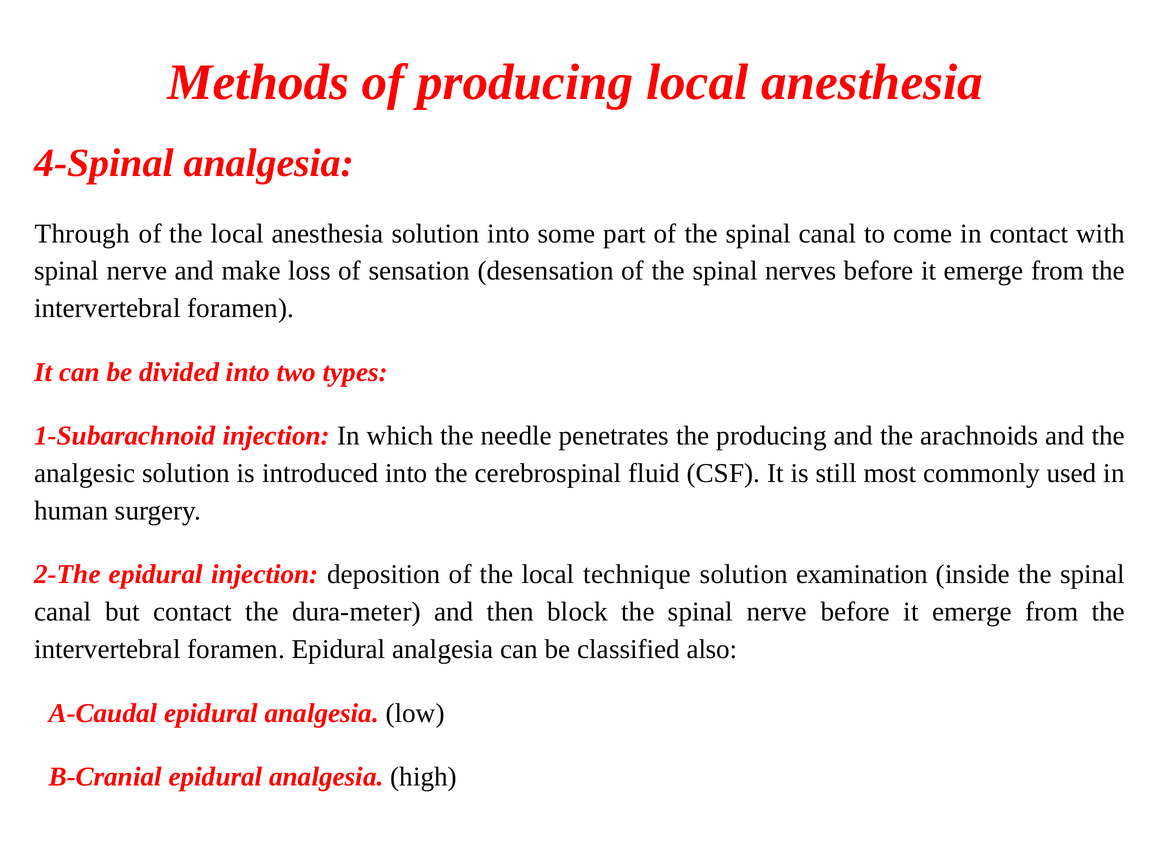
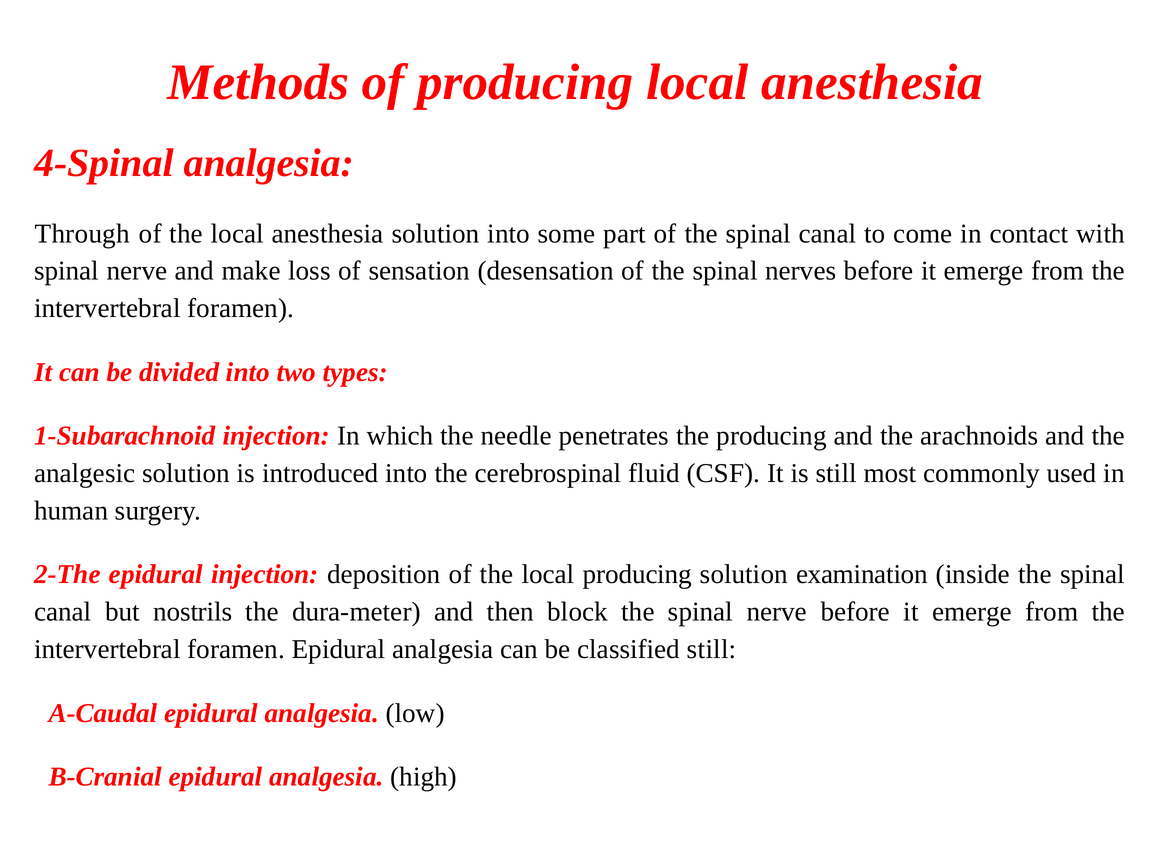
local technique: technique -> producing
but contact: contact -> nostrils
classified also: also -> still
